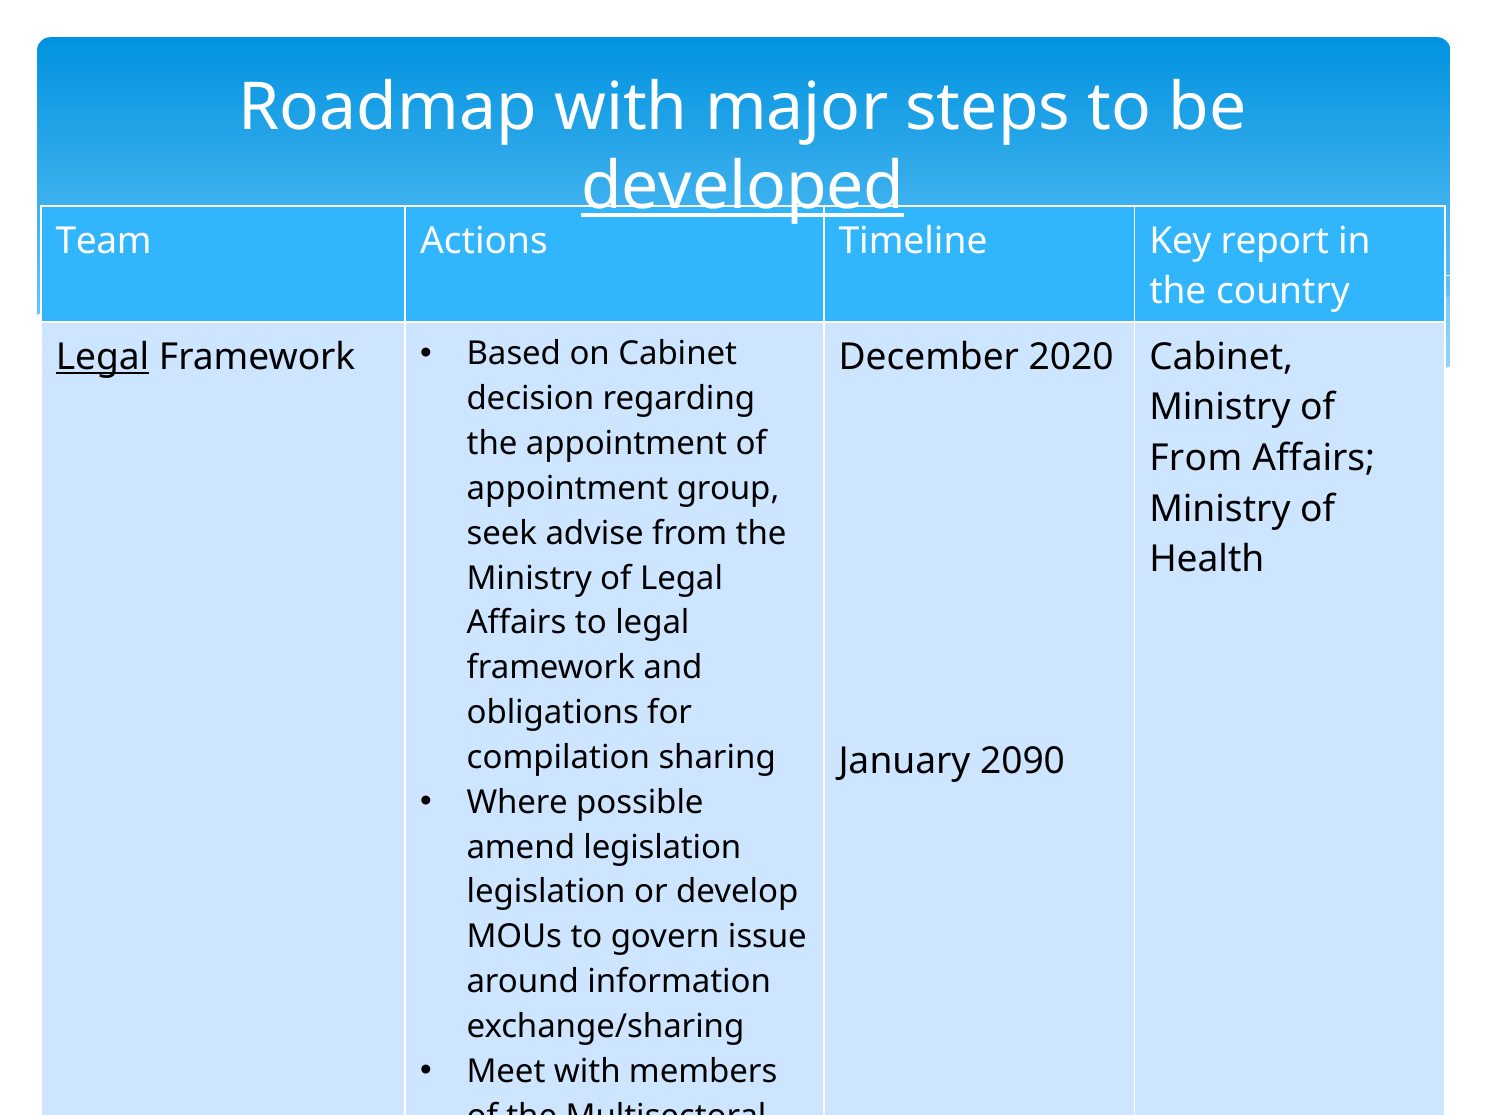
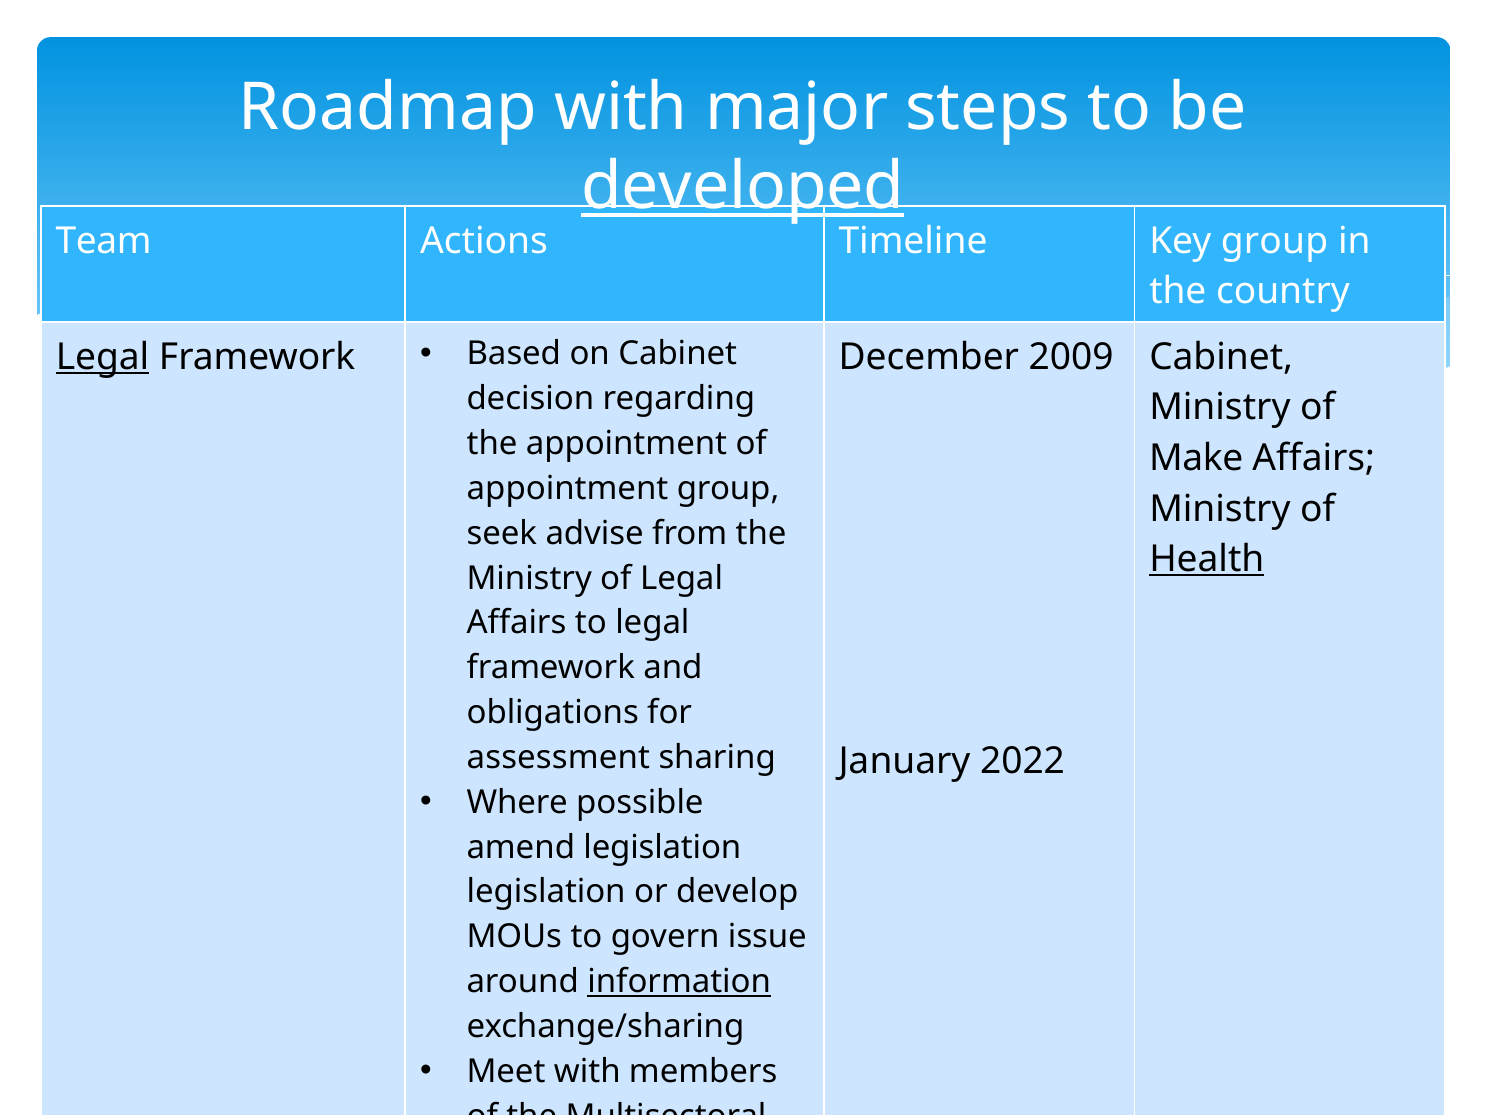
Key report: report -> group
2020: 2020 -> 2009
From at (1196, 458): From -> Make
Health underline: none -> present
compilation: compilation -> assessment
2090: 2090 -> 2022
information at (679, 981) underline: none -> present
